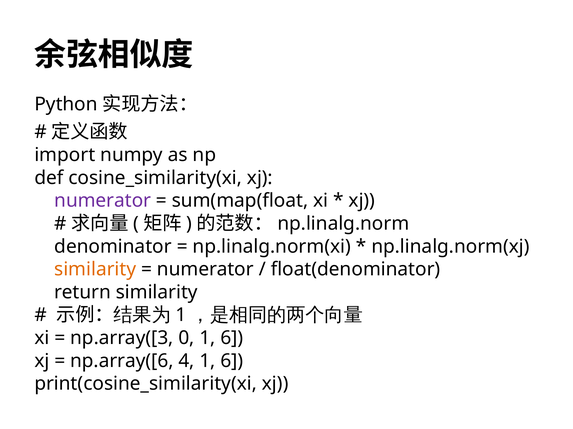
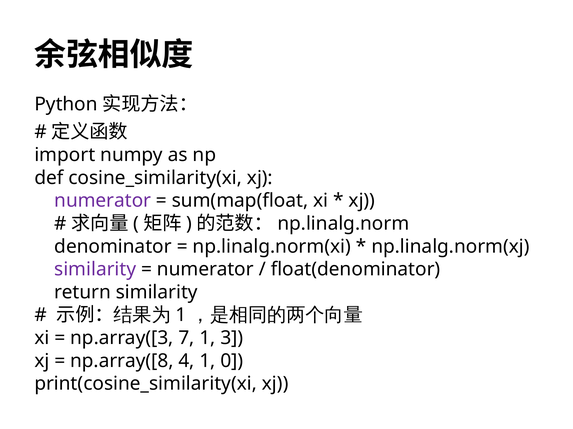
similarity at (95, 270) colour: orange -> purple
0: 0 -> 7
6 at (232, 338): 6 -> 3
np.array([6: np.array([6 -> np.array([8
4 1 6: 6 -> 0
